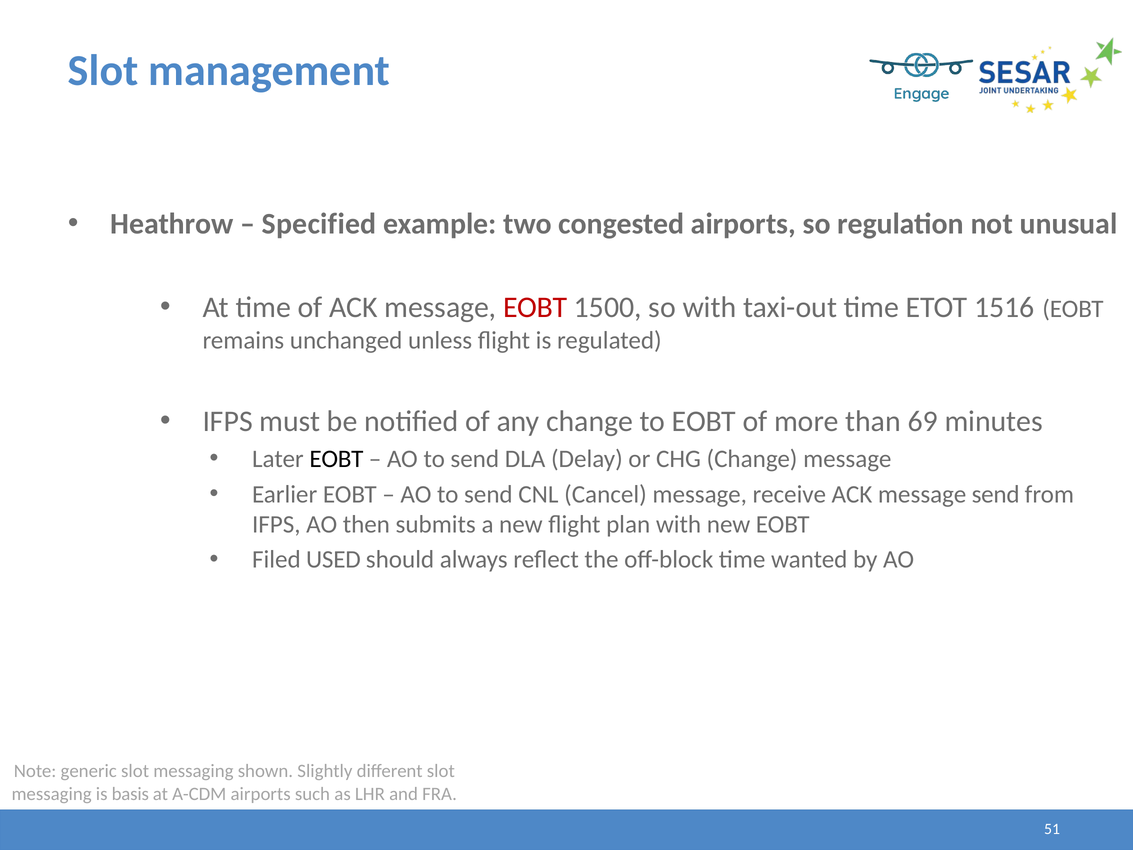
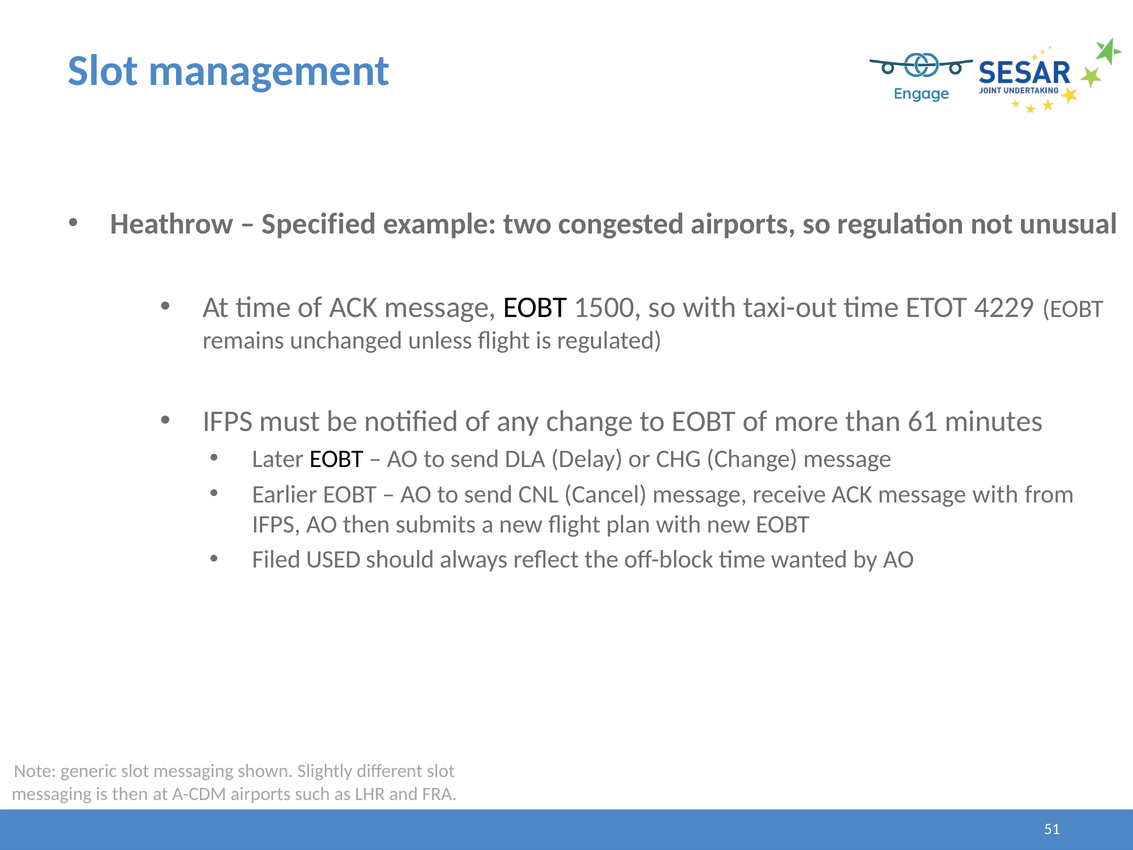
EOBT at (535, 308) colour: red -> black
1516: 1516 -> 4229
69: 69 -> 61
message send: send -> with
is basis: basis -> then
